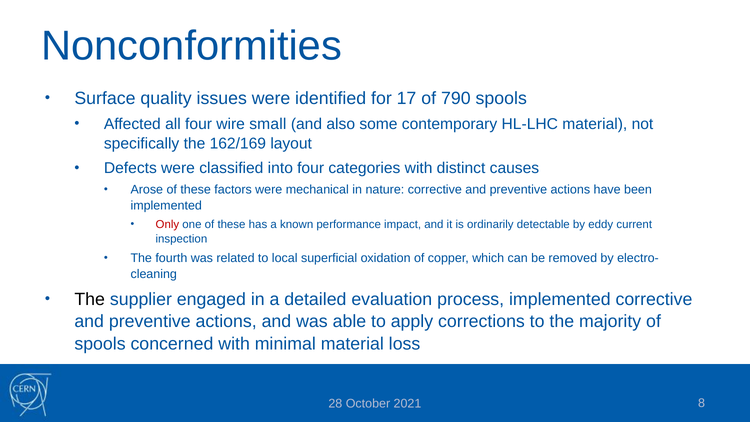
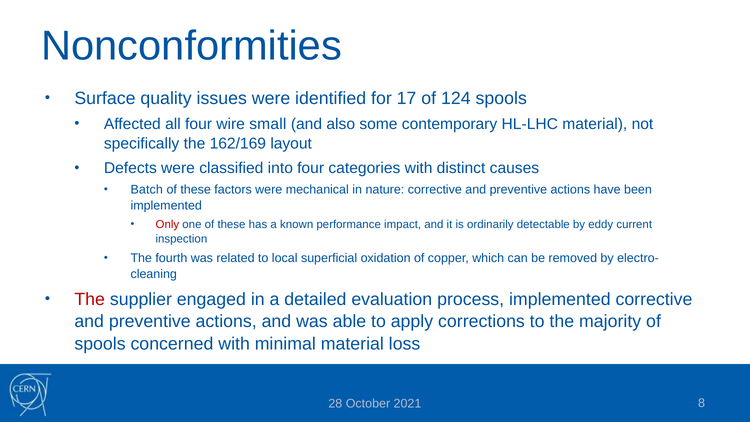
790: 790 -> 124
Arose: Arose -> Batch
The at (90, 299) colour: black -> red
